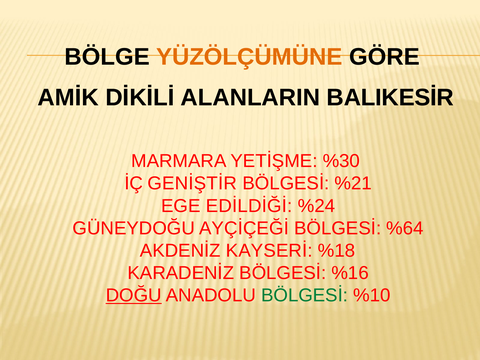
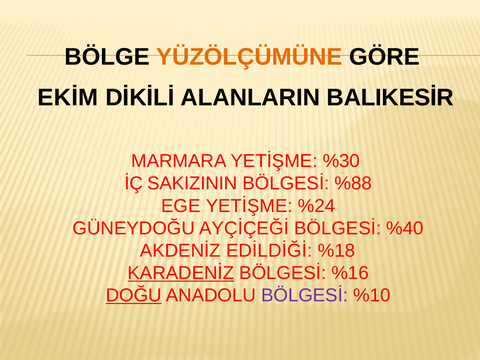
AMİK: AMİK -> EKİM
GENİŞTİR: GENİŞTİR -> SAKIZININ
%21: %21 -> %88
EGE EDİLDİĞİ: EDİLDİĞİ -> YETİŞME
%64: %64 -> %40
KAYSERİ: KAYSERİ -> EDİLDİĞİ
KARADENİZ underline: none -> present
BÖLGESİ at (305, 296) colour: green -> purple
